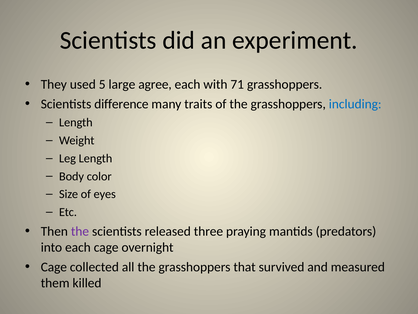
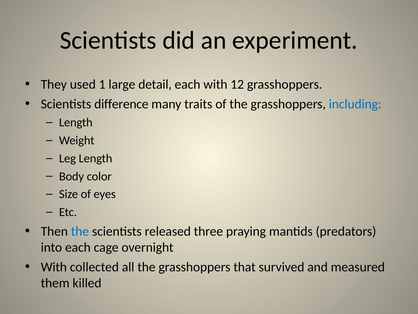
5: 5 -> 1
agree: agree -> detail
71: 71 -> 12
the at (80, 231) colour: purple -> blue
Cage at (54, 267): Cage -> With
